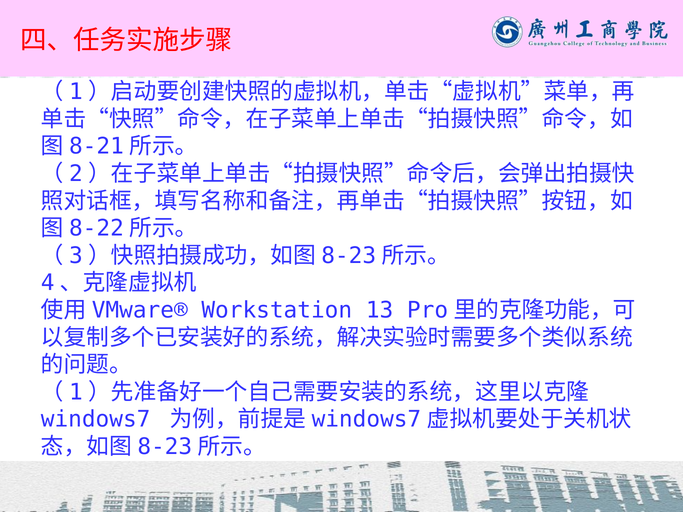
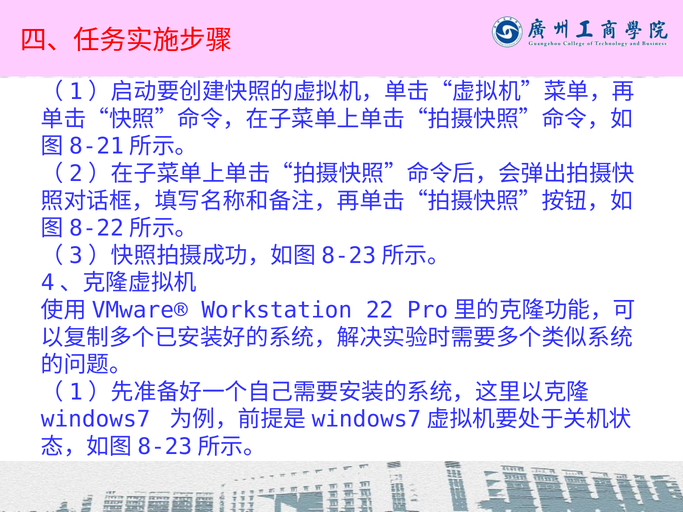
13: 13 -> 22
